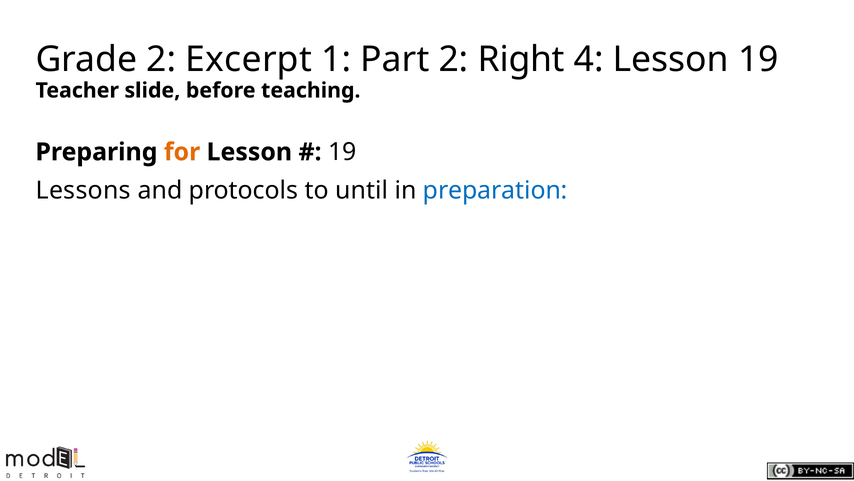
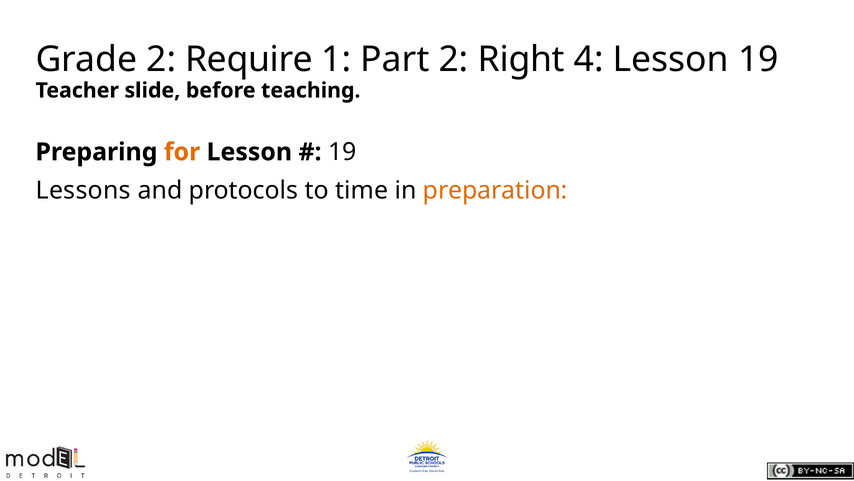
Excerpt: Excerpt -> Require
until: until -> time
preparation colour: blue -> orange
